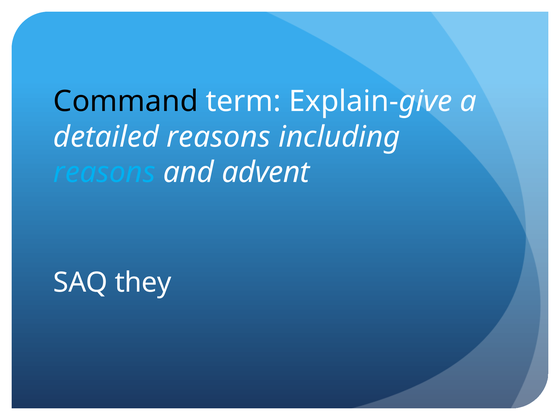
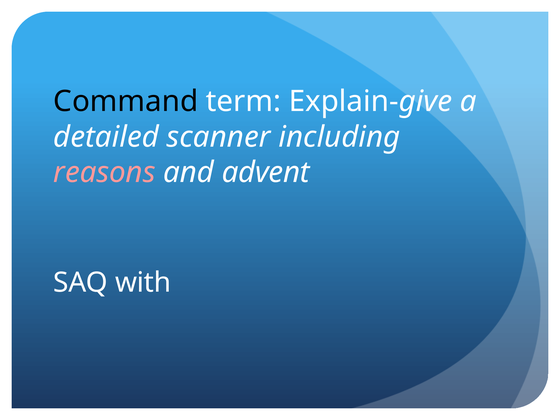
detailed reasons: reasons -> scanner
reasons at (104, 172) colour: light blue -> pink
they: they -> with
